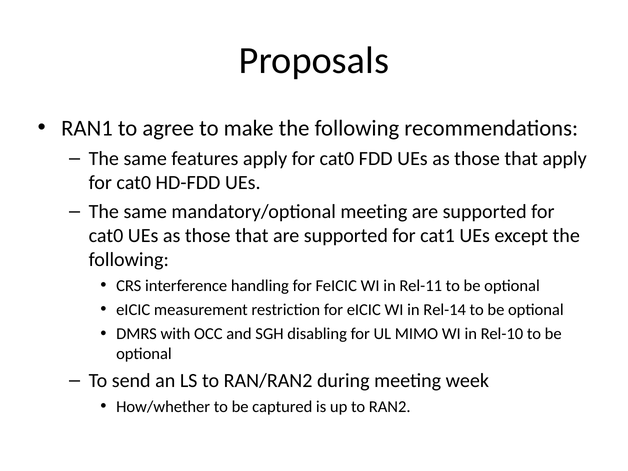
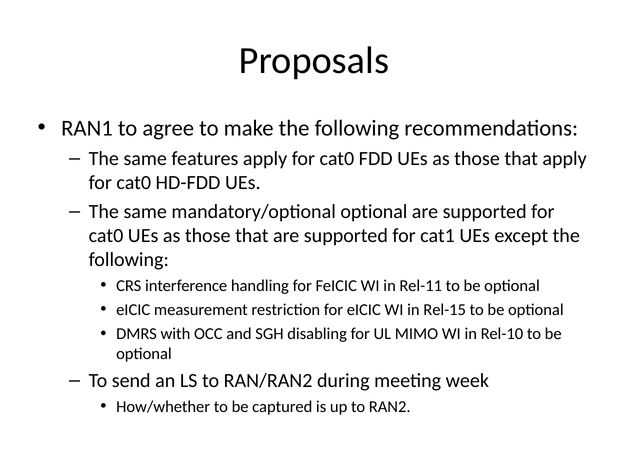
mandatory/optional meeting: meeting -> optional
Rel-14: Rel-14 -> Rel-15
